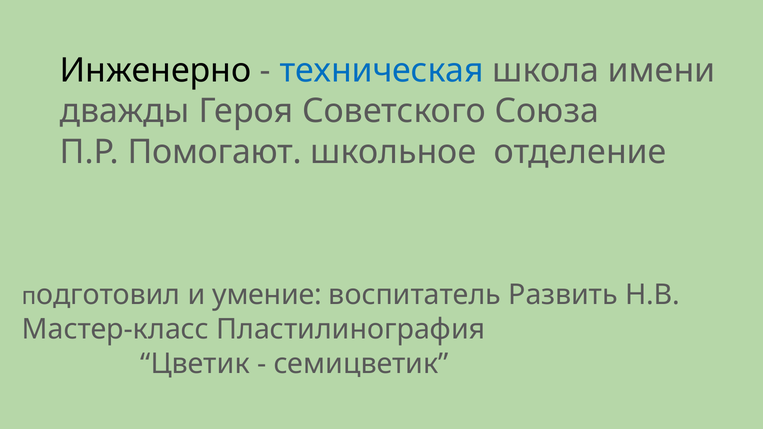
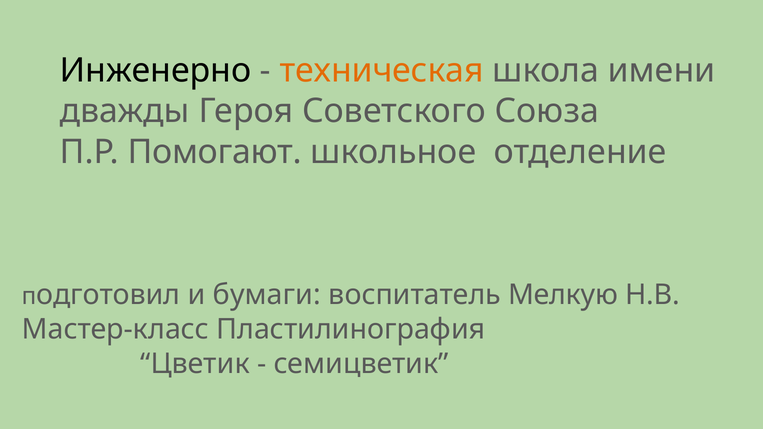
техническая colour: blue -> orange
умение: умение -> бумаги
Развить: Развить -> Мелкую
